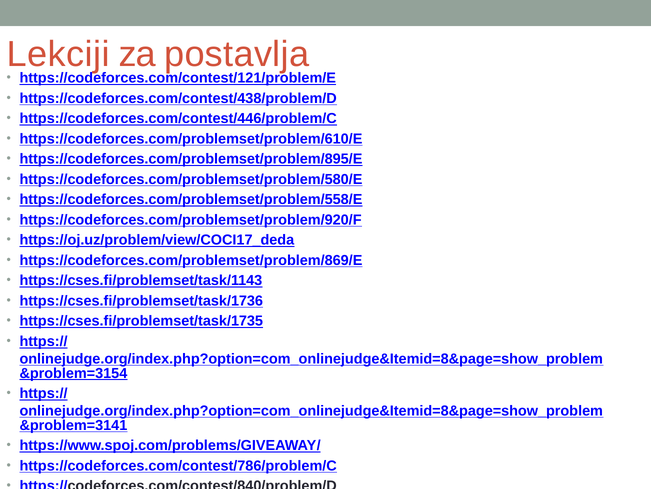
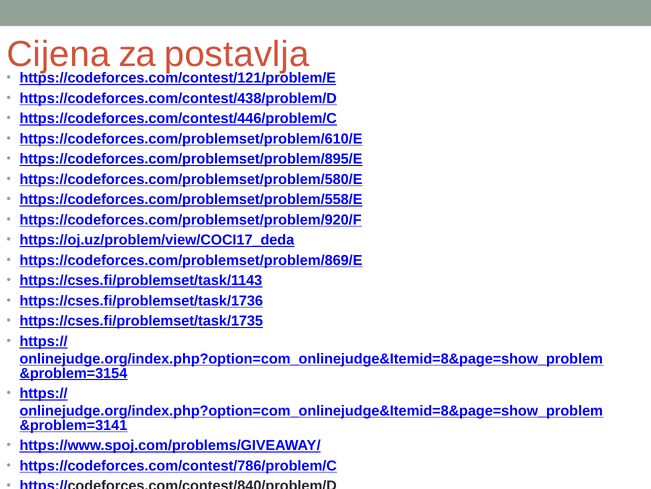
Lekciji: Lekciji -> Cijena
